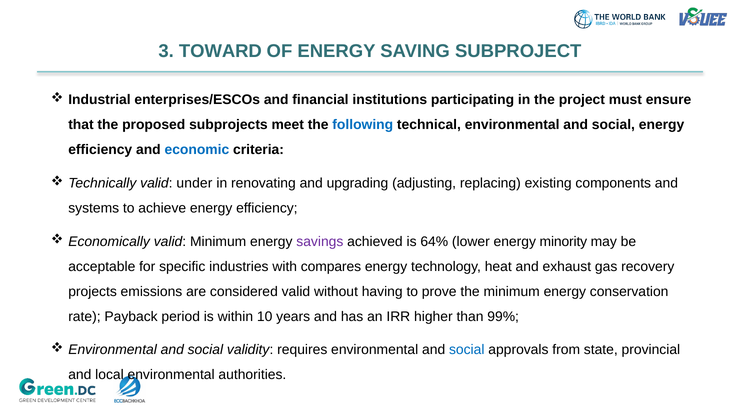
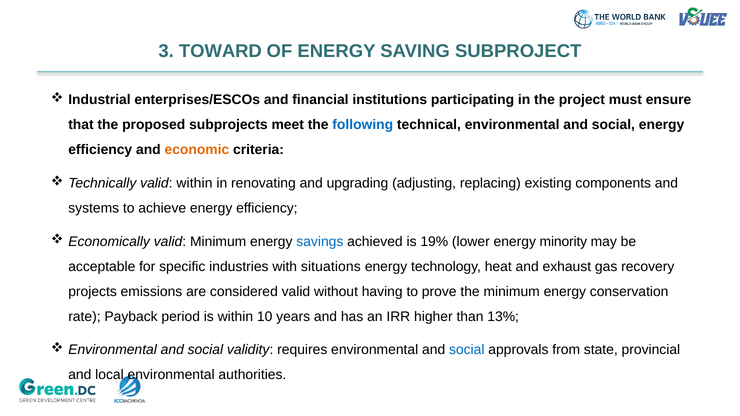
economic colour: blue -> orange
valid under: under -> within
savings colour: purple -> blue
64%: 64% -> 19%
compares: compares -> situations
99%: 99% -> 13%
